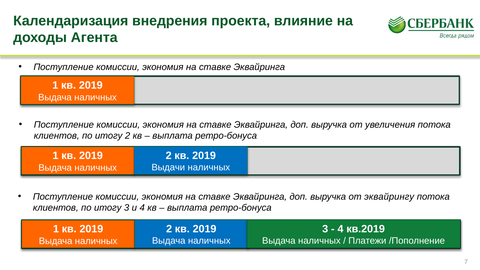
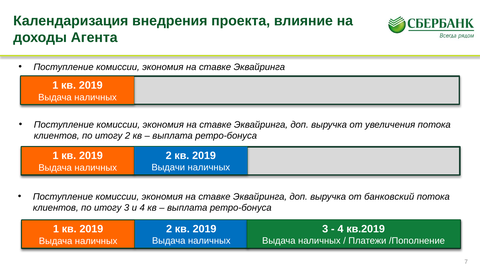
эквайрингу: эквайрингу -> банковский
